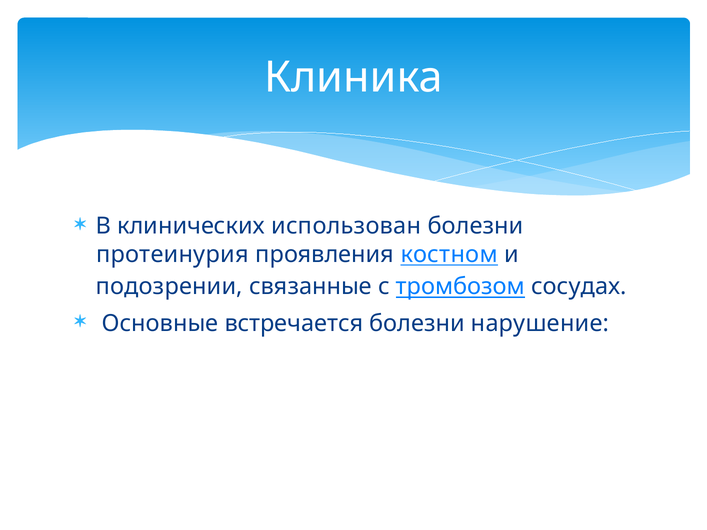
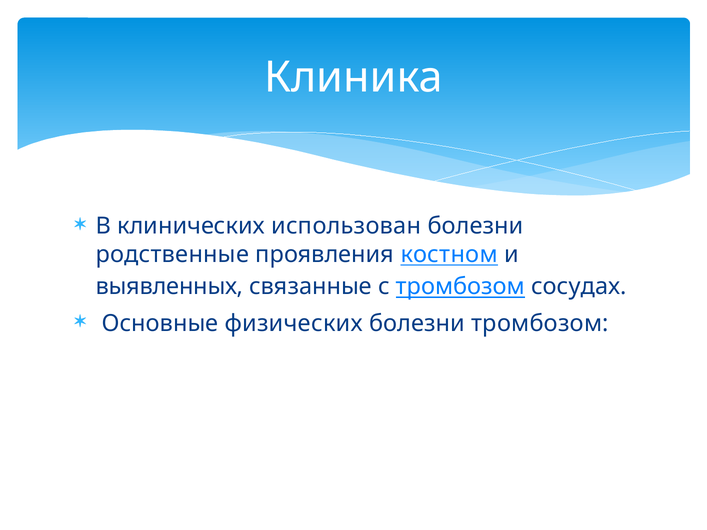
протеинурия: протеинурия -> родственные
подозрении: подозрении -> выявленных
встречается: встречается -> физических
болезни нарушение: нарушение -> тромбозом
